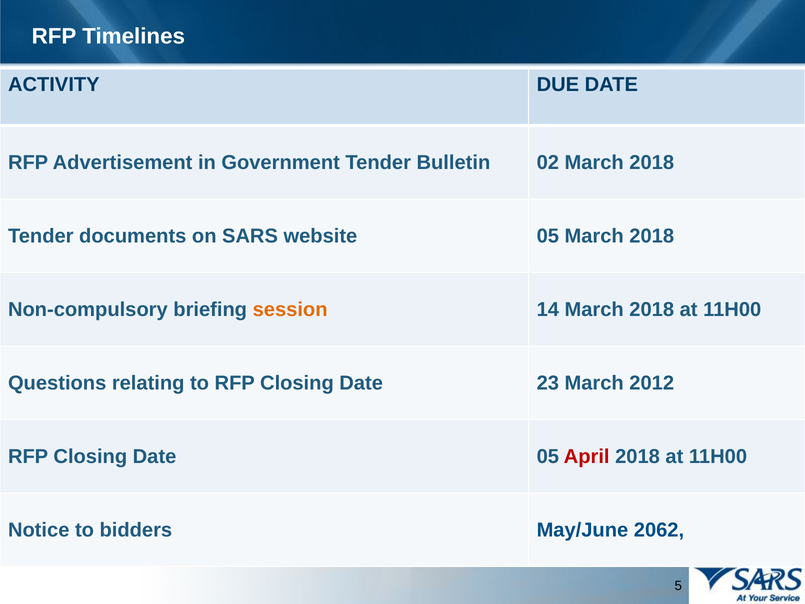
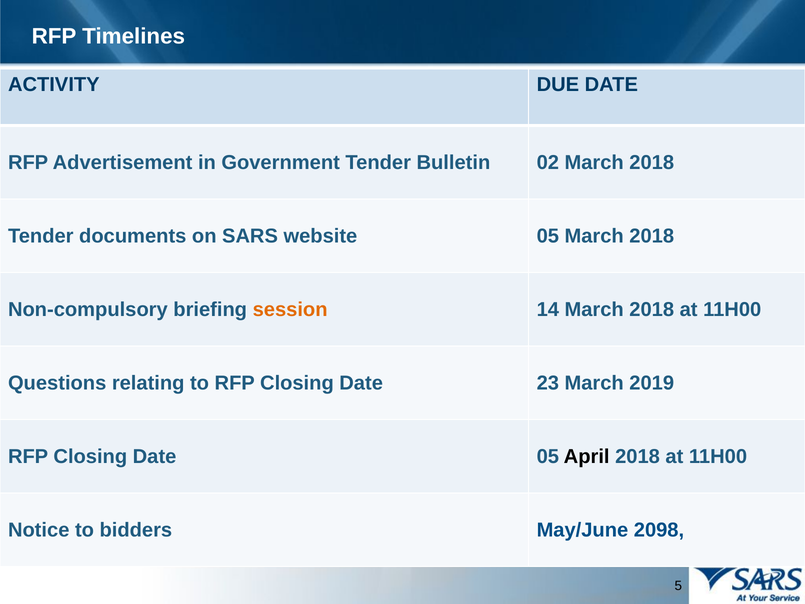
2012: 2012 -> 2019
April colour: red -> black
2062: 2062 -> 2098
